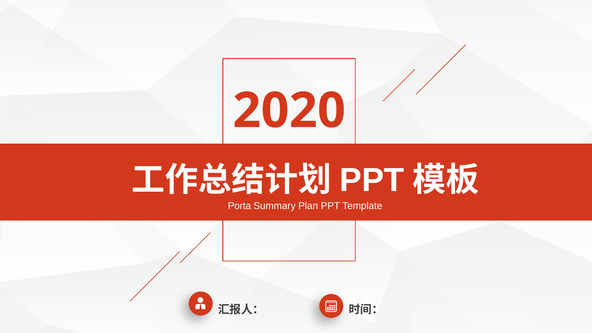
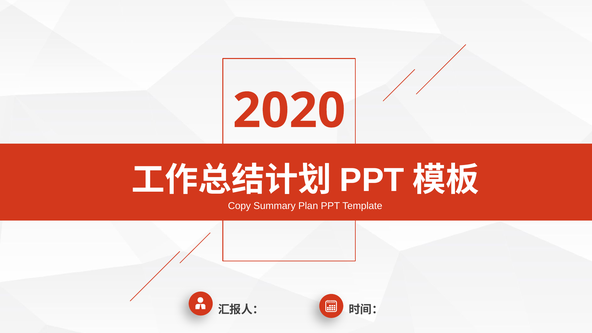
Porta: Porta -> Copy
